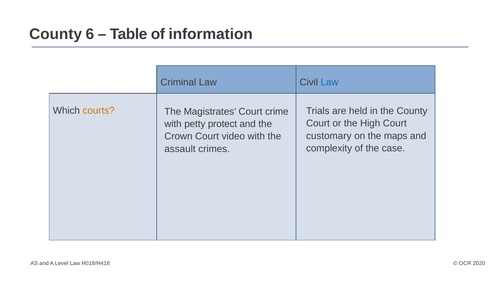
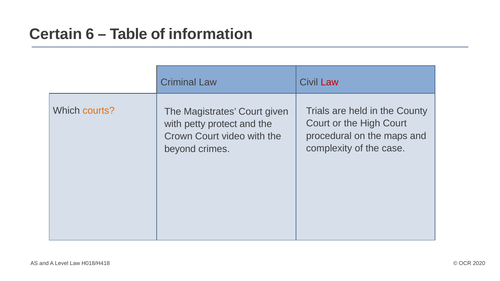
County at (56, 34): County -> Certain
Law at (330, 82) colour: blue -> red
crime: crime -> given
customary: customary -> procedural
assault: assault -> beyond
